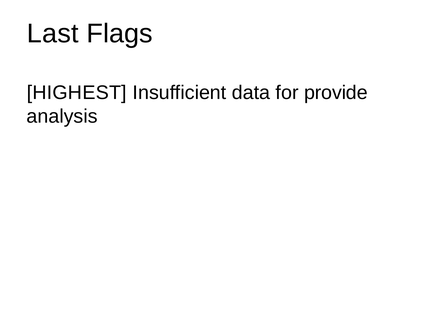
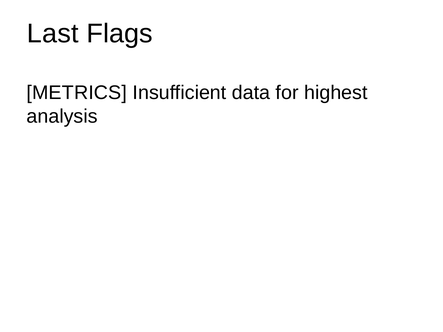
HIGHEST: HIGHEST -> METRICS
provide: provide -> highest
